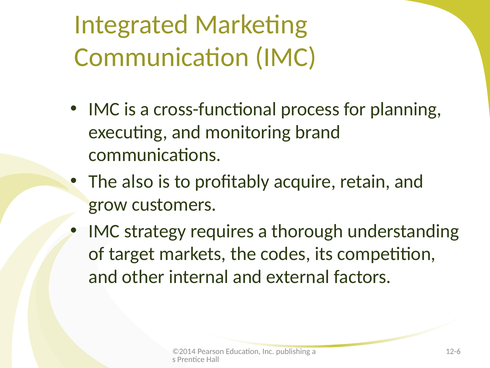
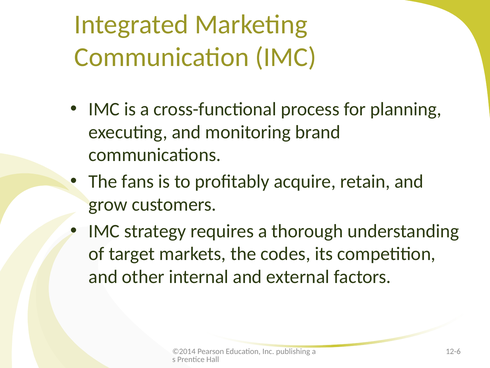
also: also -> fans
